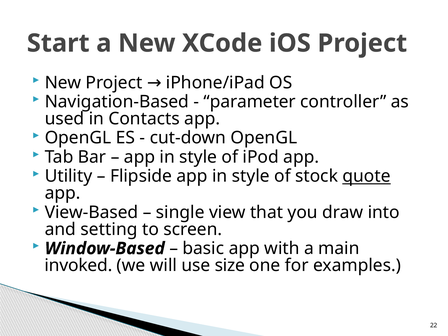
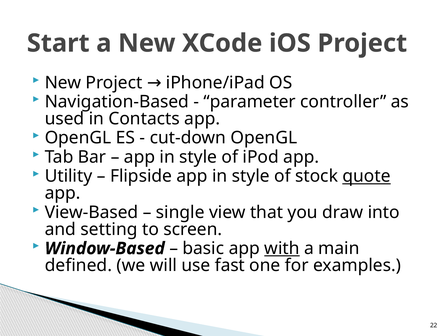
with underline: none -> present
invoked: invoked -> defined
size: size -> fast
